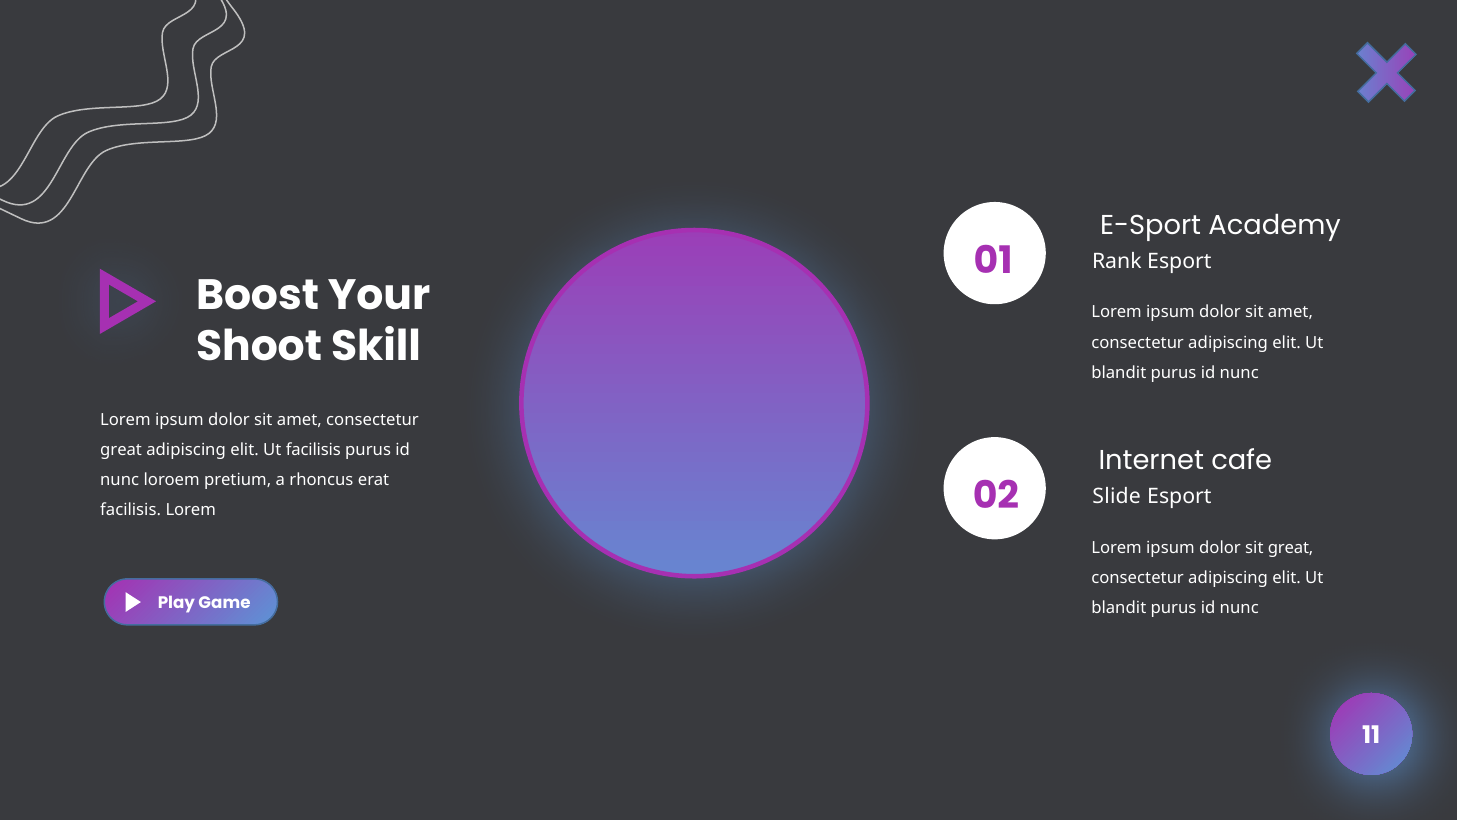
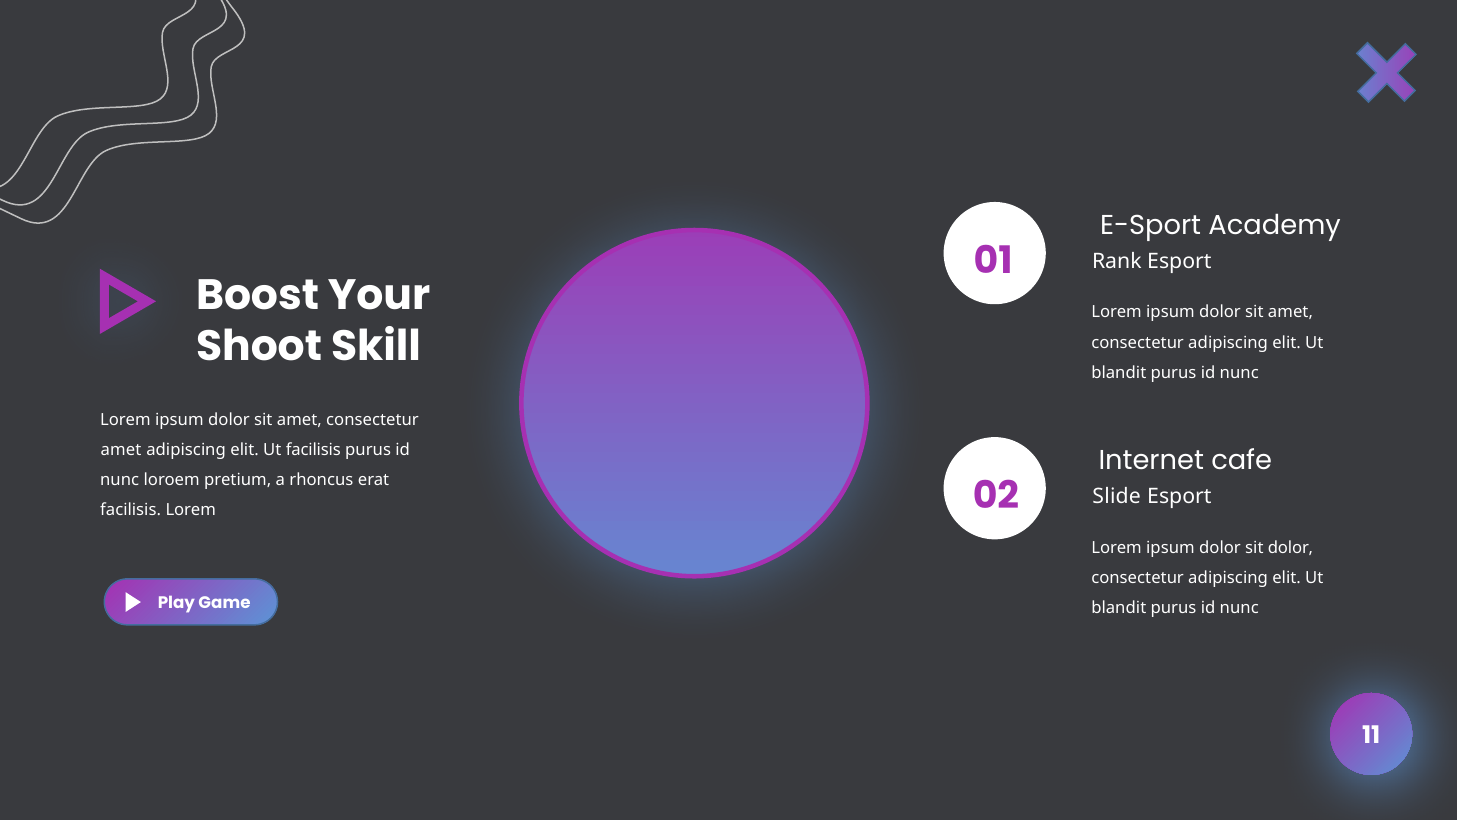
great at (121, 449): great -> amet
sit great: great -> dolor
